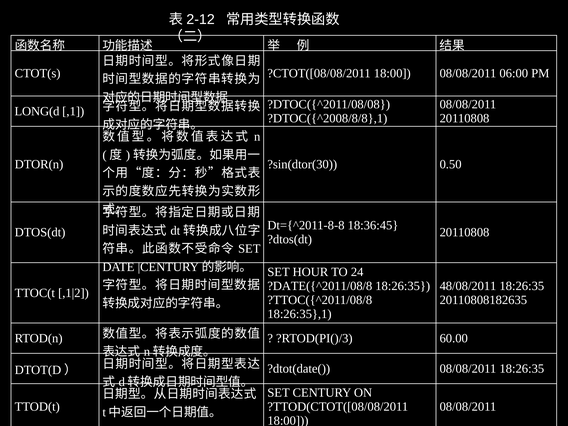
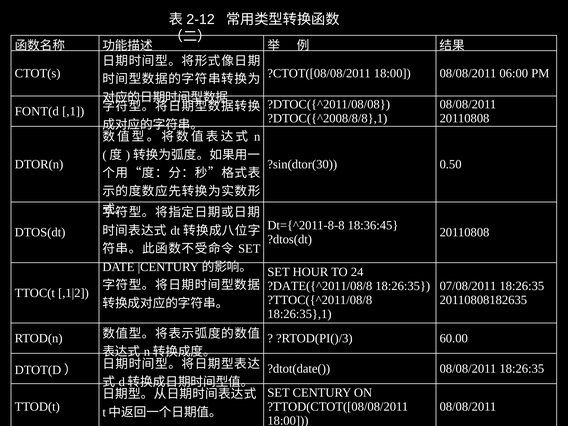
LONG(d: LONG(d -> FONT(d
48/08/2011: 48/08/2011 -> 07/08/2011
